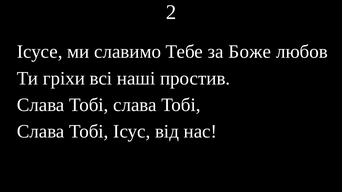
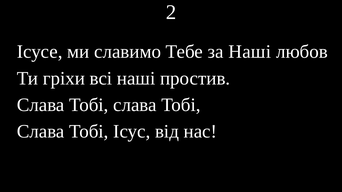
за Боже: Боже -> Наші
